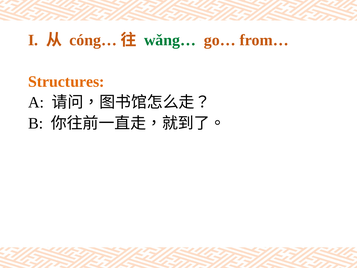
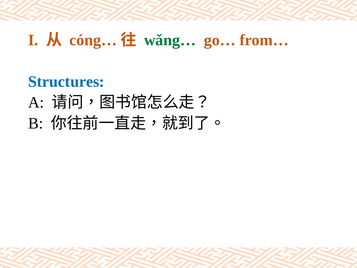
Structures colour: orange -> blue
